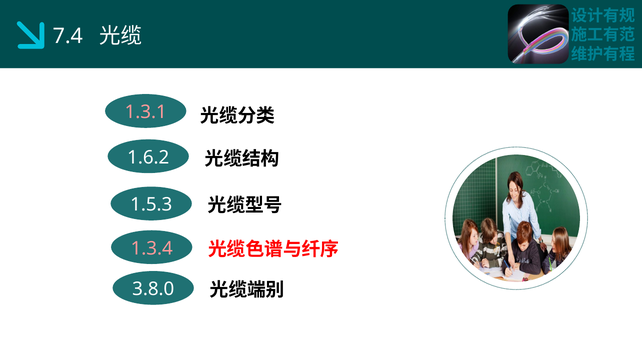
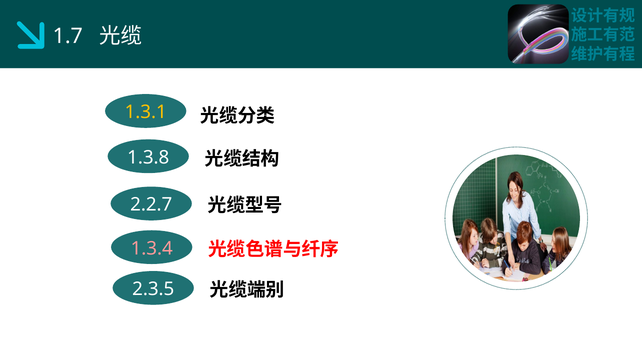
7.4: 7.4 -> 1.7
1.3.1 colour: pink -> yellow
1.6.2: 1.6.2 -> 1.3.8
1.5.3: 1.5.3 -> 2.2.7
3.8.0: 3.8.0 -> 2.3.5
